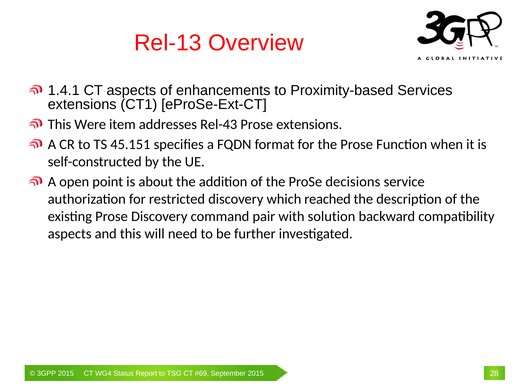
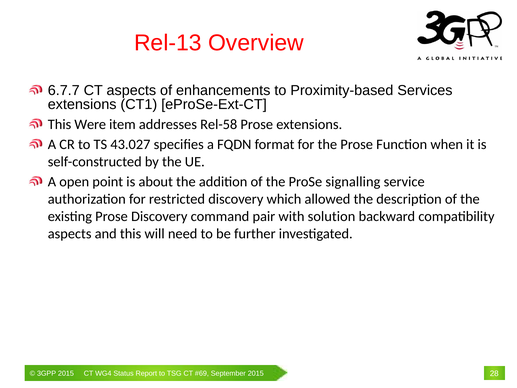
1.4.1: 1.4.1 -> 6.7.7
Rel-43: Rel-43 -> Rel-58
45.151: 45.151 -> 43.027
decisions: decisions -> signalling
reached: reached -> allowed
